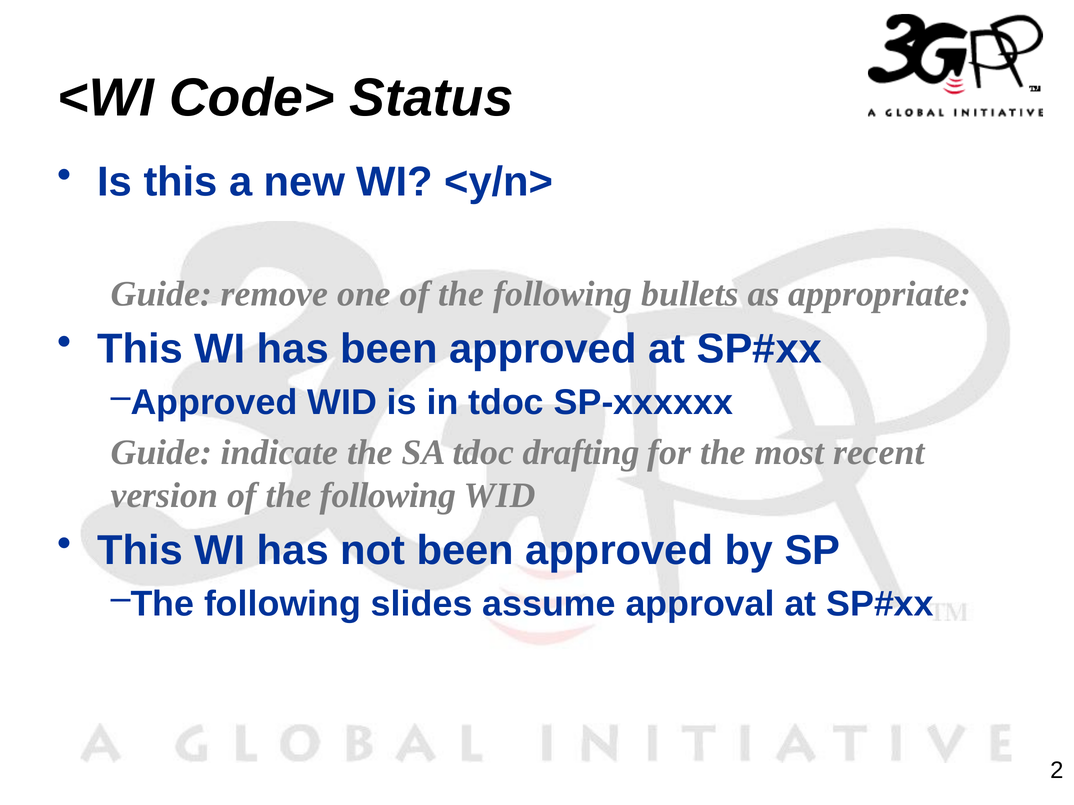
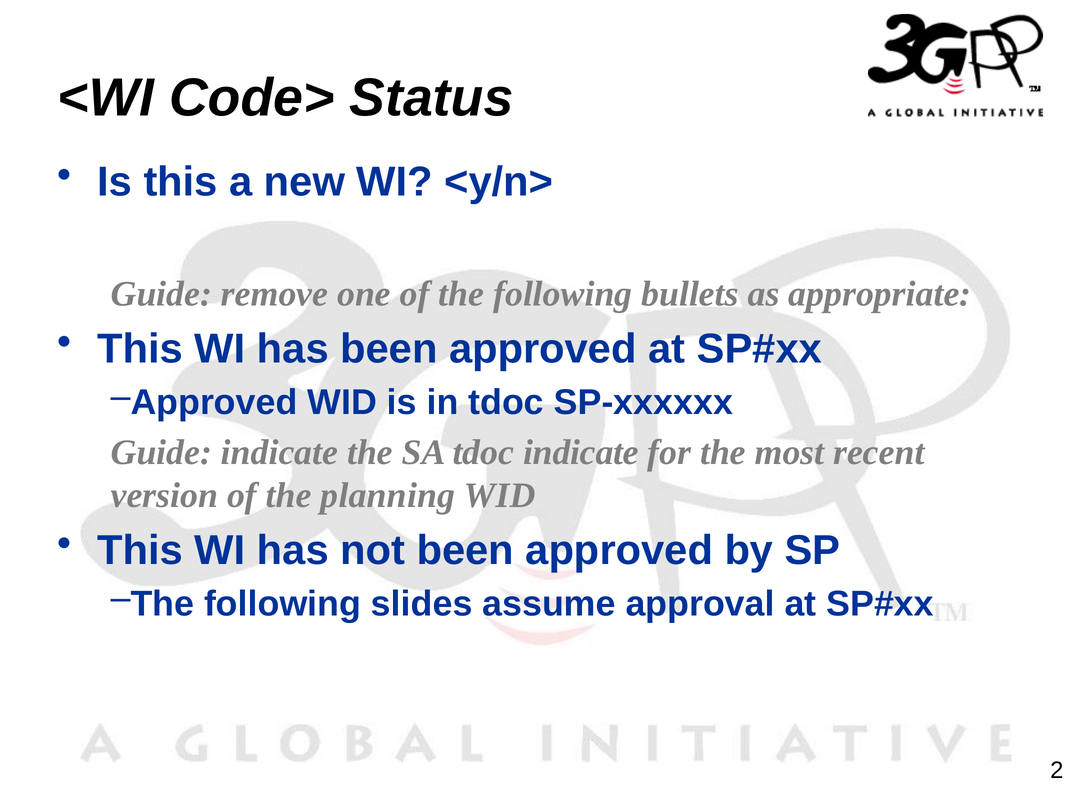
tdoc drafting: drafting -> indicate
version of the following: following -> planning
